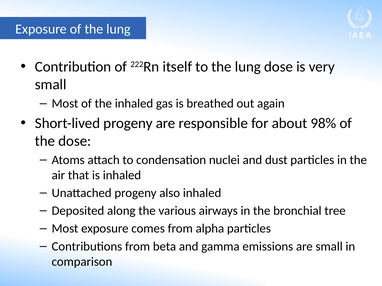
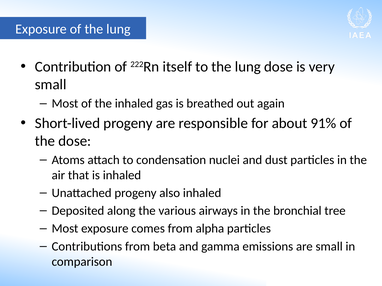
98%: 98% -> 91%
